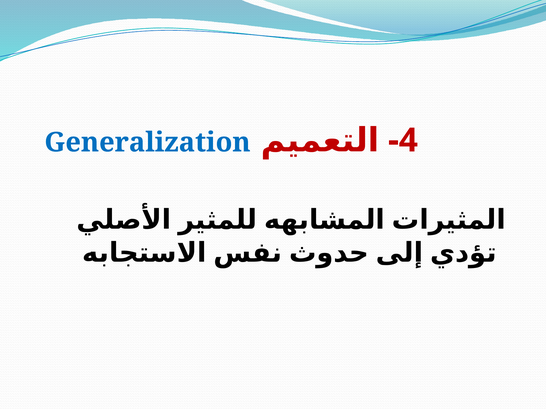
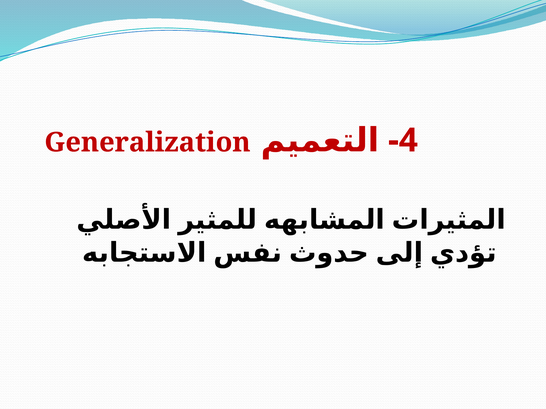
Generalization colour: blue -> red
